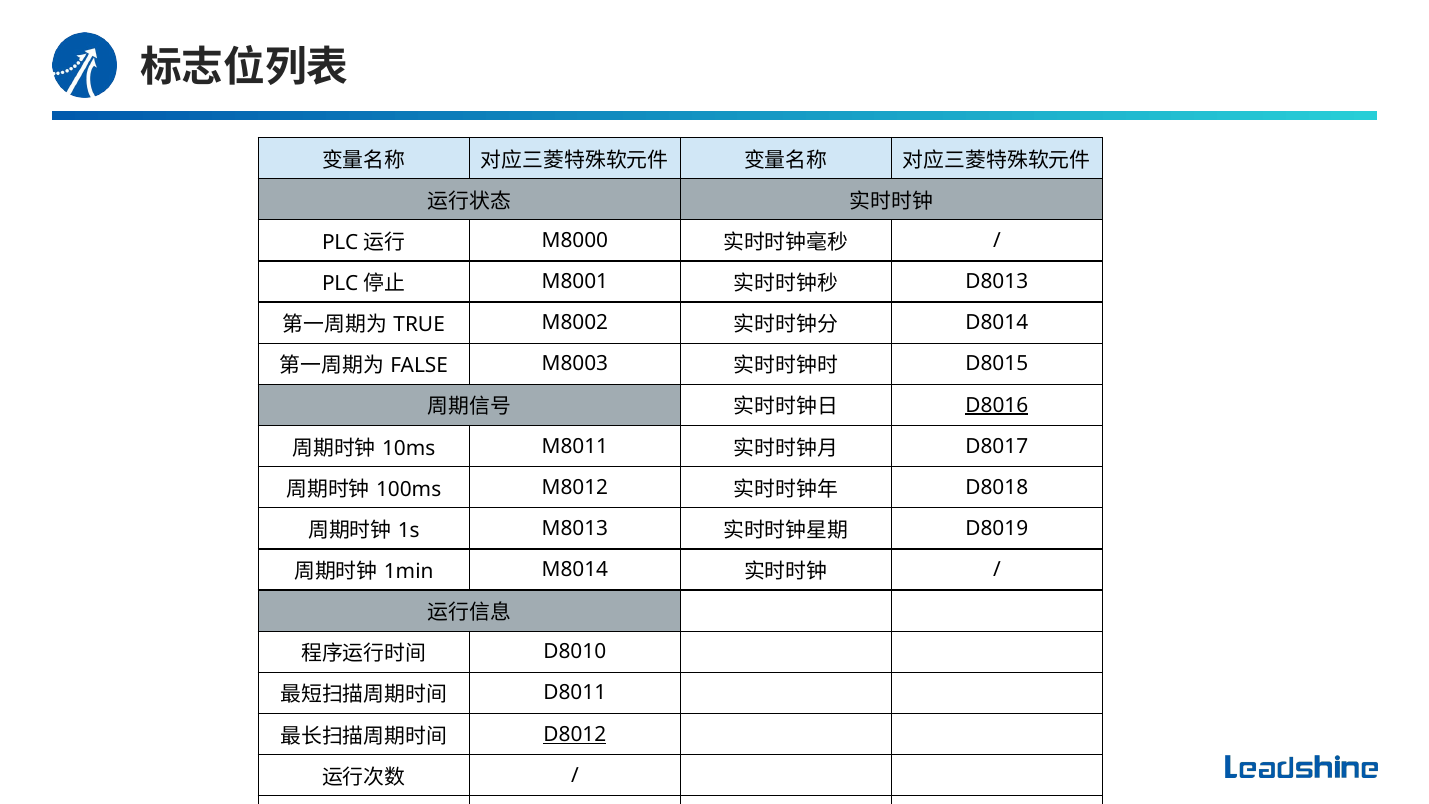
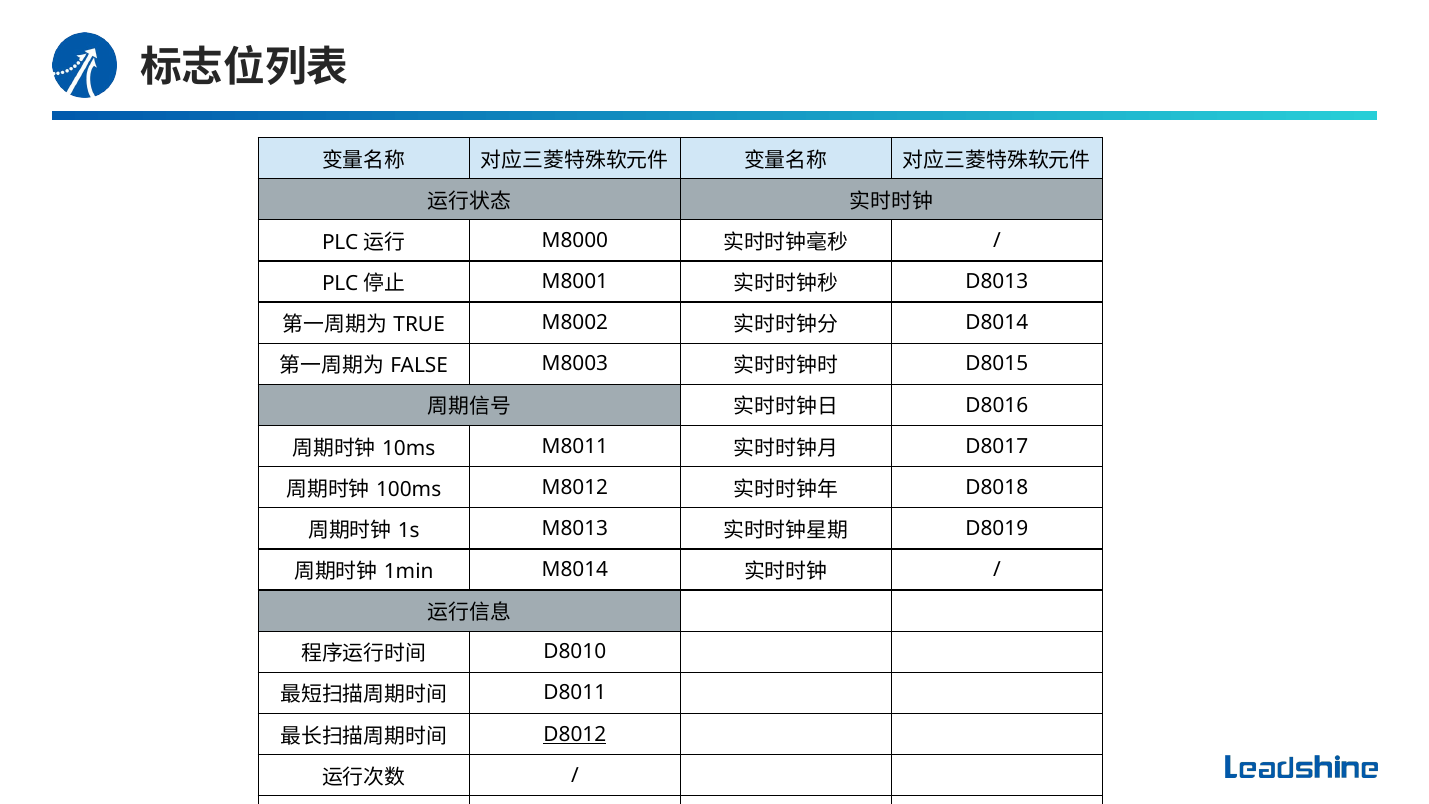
D8016 underline: present -> none
